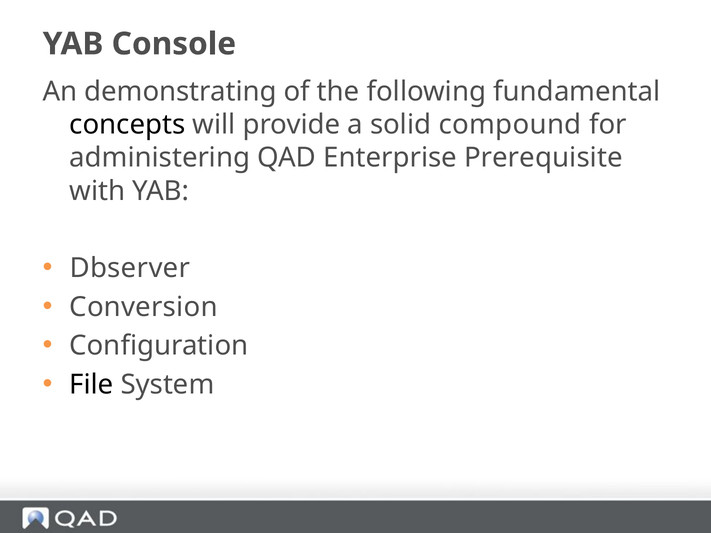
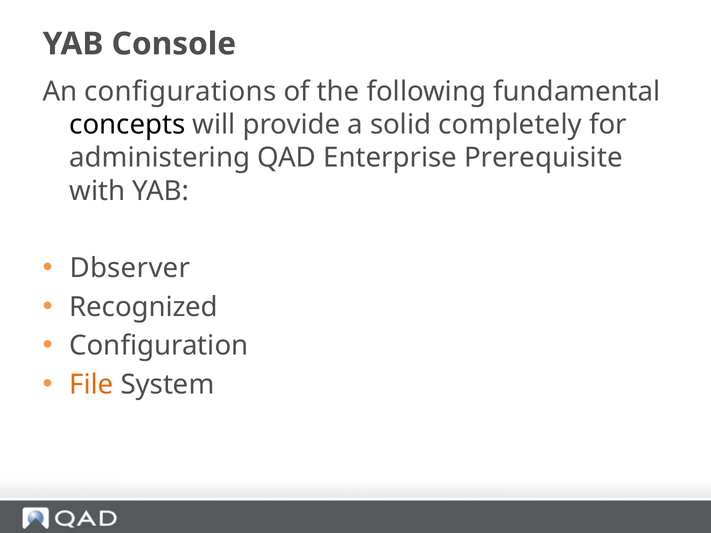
demonstrating: demonstrating -> configurations
compound: compound -> completely
Conversion: Conversion -> Recognized
File colour: black -> orange
